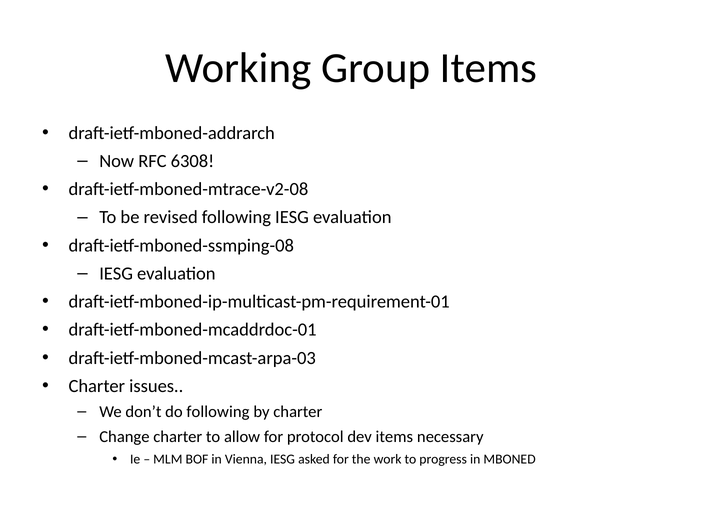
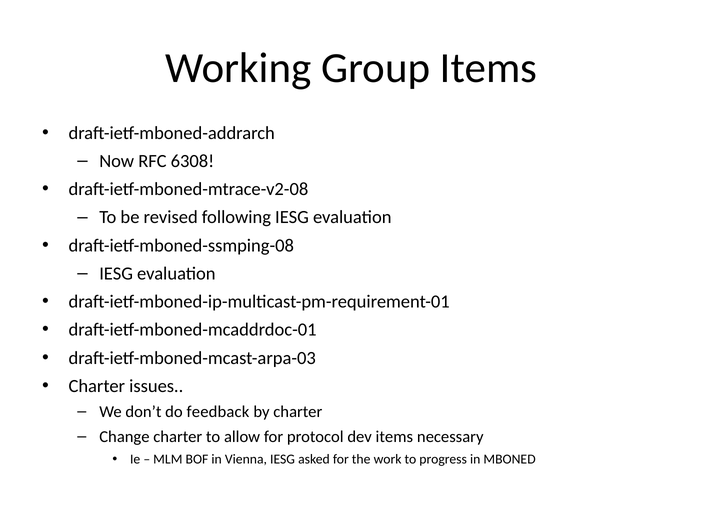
do following: following -> feedback
